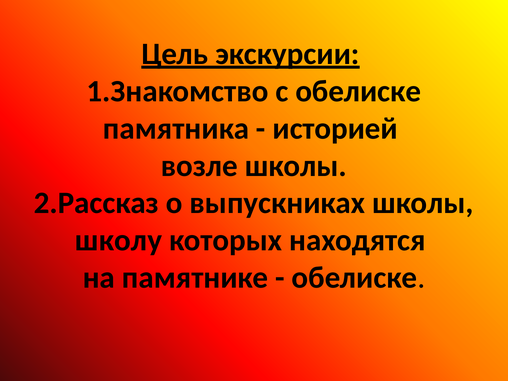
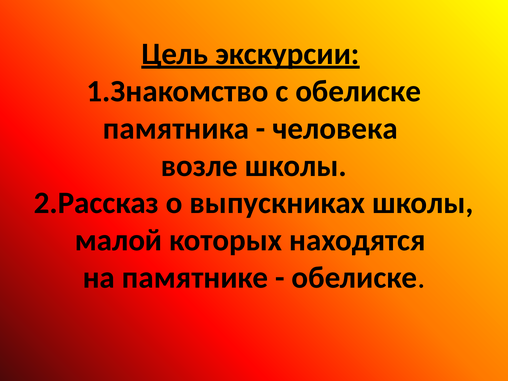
историей: историей -> человека
школу: школу -> малой
